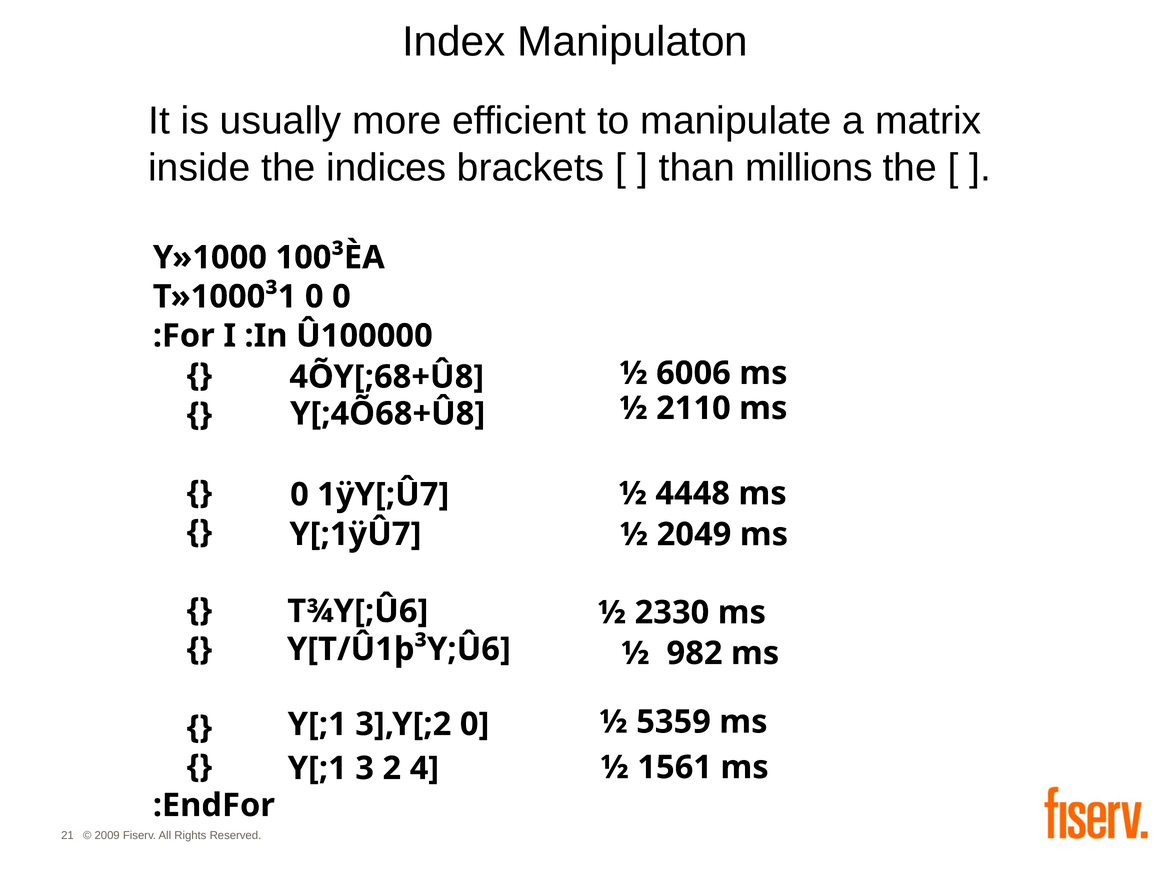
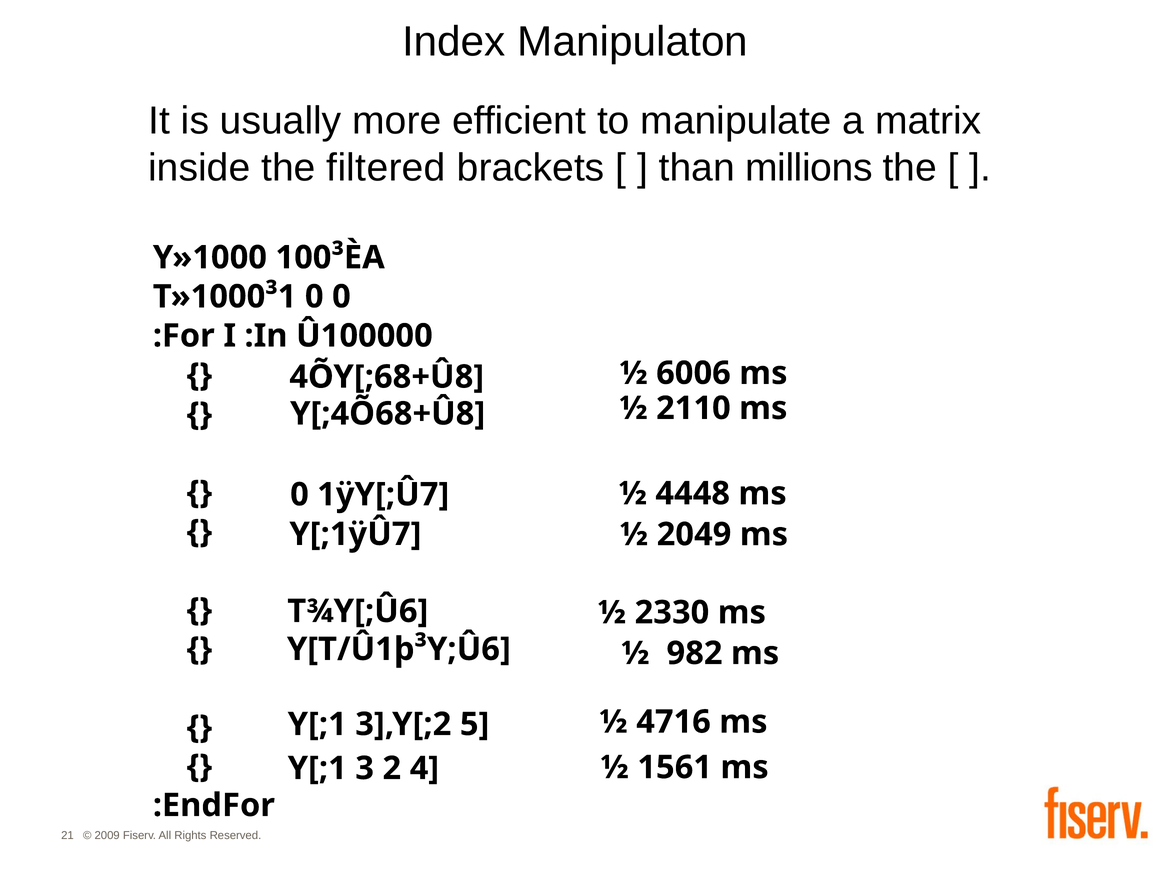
indices: indices -> filtered
5359: 5359 -> 4716
3],Y[;2 0: 0 -> 5
